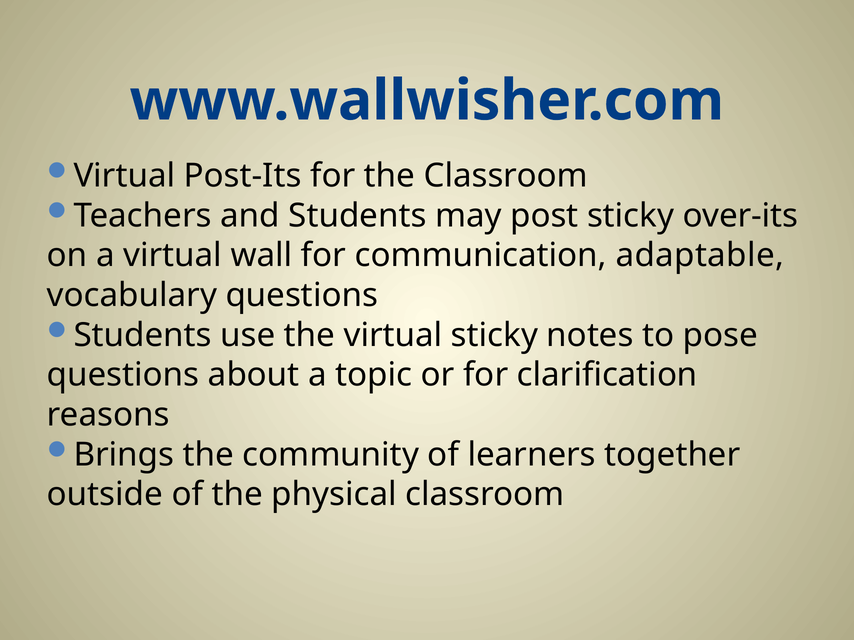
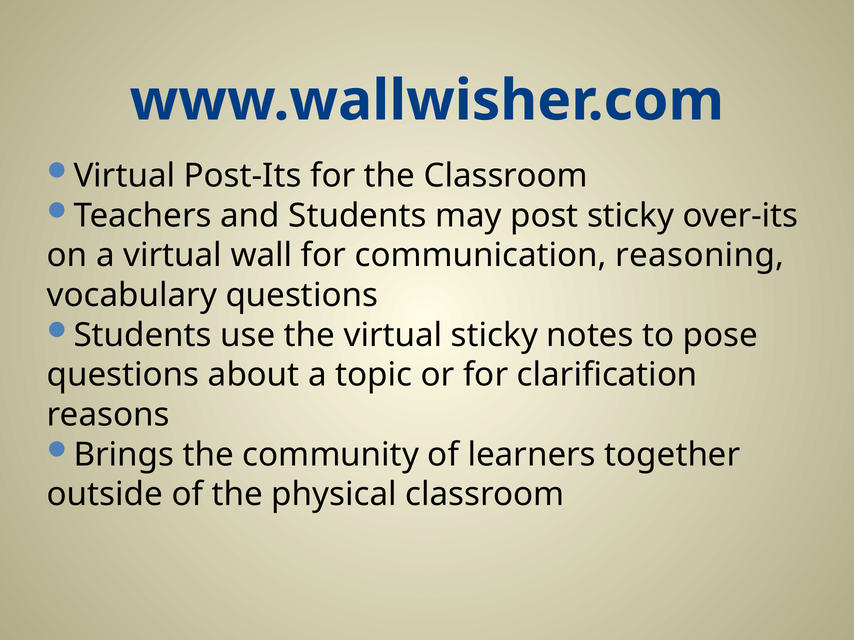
adaptable: adaptable -> reasoning
